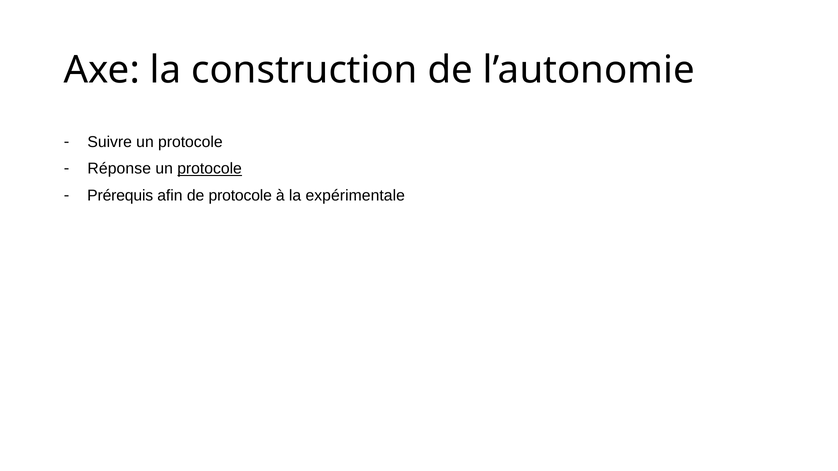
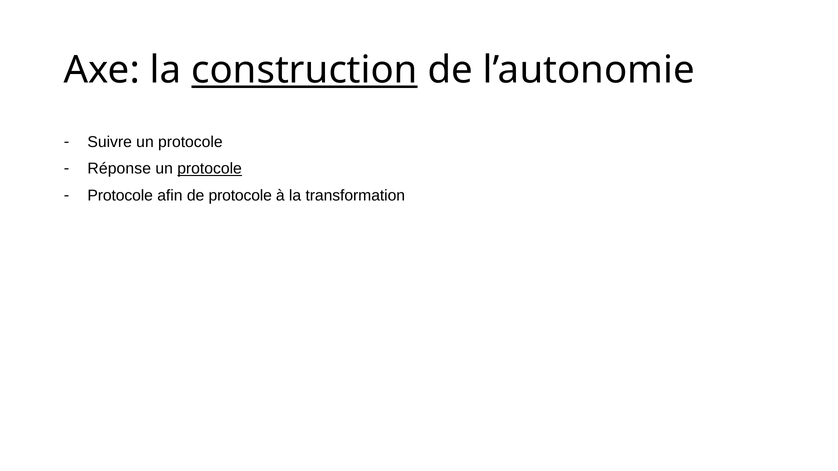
construction underline: none -> present
Prérequis at (120, 196): Prérequis -> Protocole
expérimentale: expérimentale -> transformation
